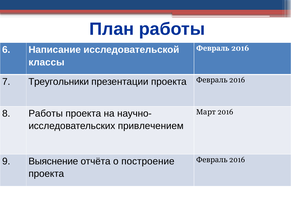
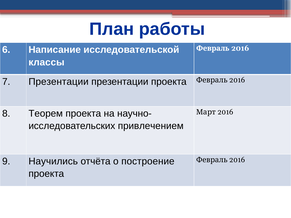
7 Треугольники: Треугольники -> Презентации
8 Работы: Работы -> Теорем
Выяснение: Выяснение -> Научились
